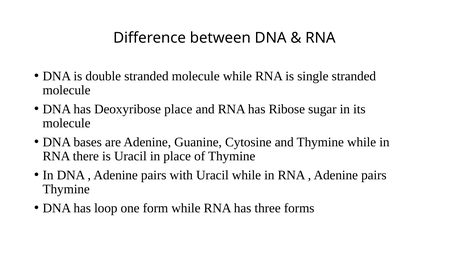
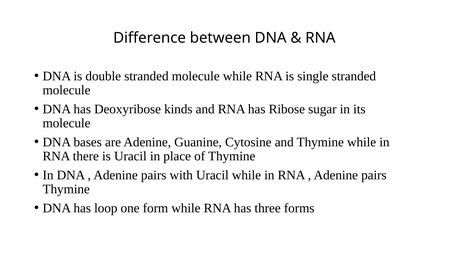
Deoxyribose place: place -> kinds
